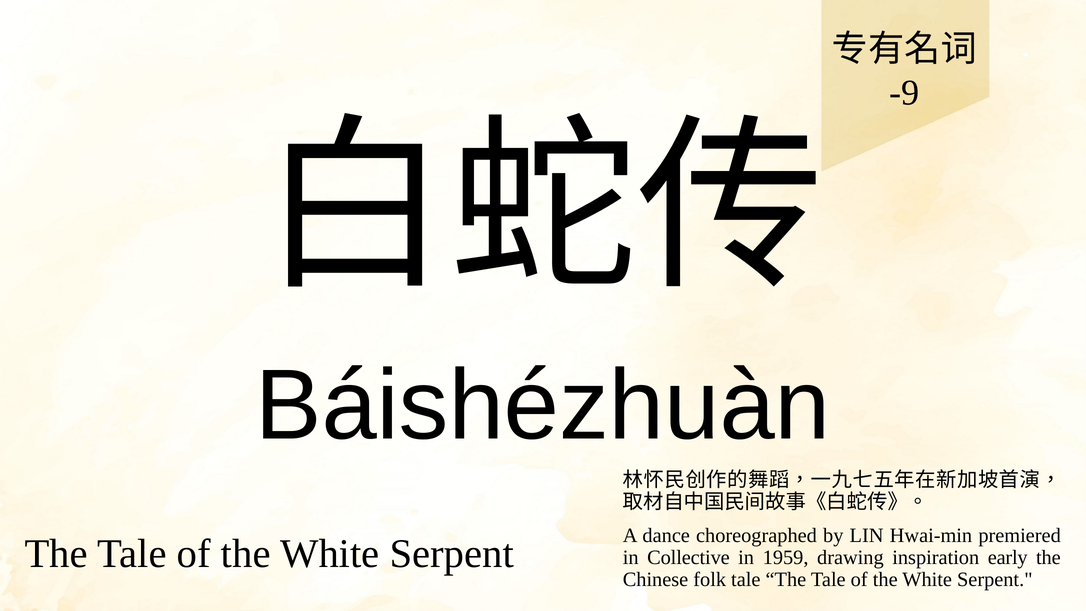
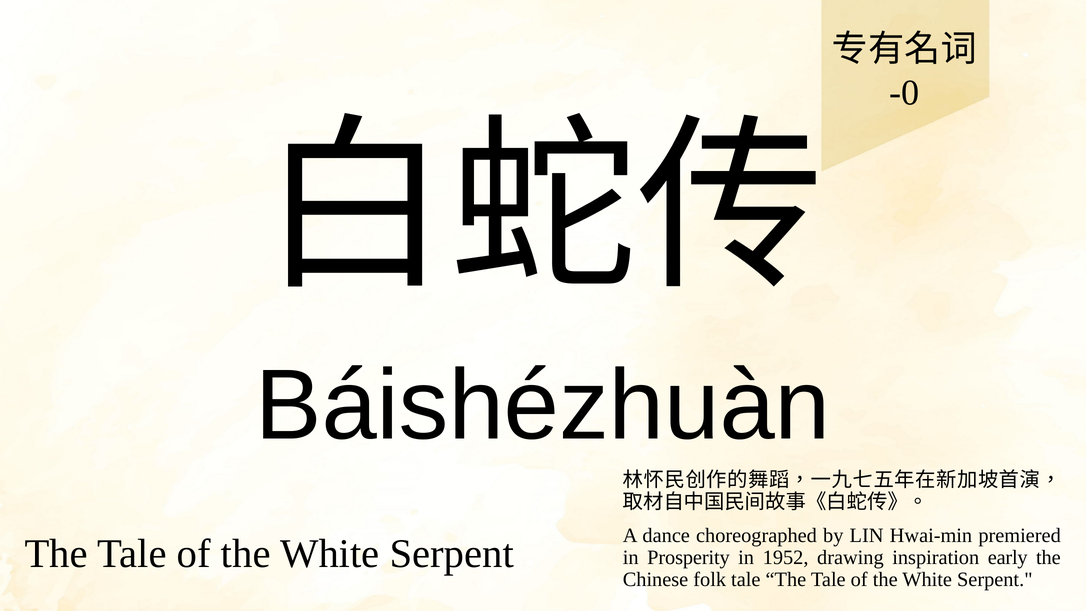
-9: -9 -> -0
Collective: Collective -> Prosperity
1959: 1959 -> 1952
